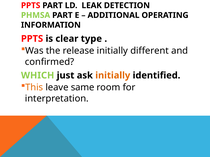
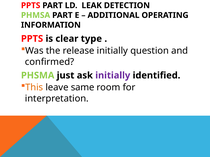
different: different -> question
WHICH: WHICH -> PHSMA
initially at (113, 76) colour: orange -> purple
